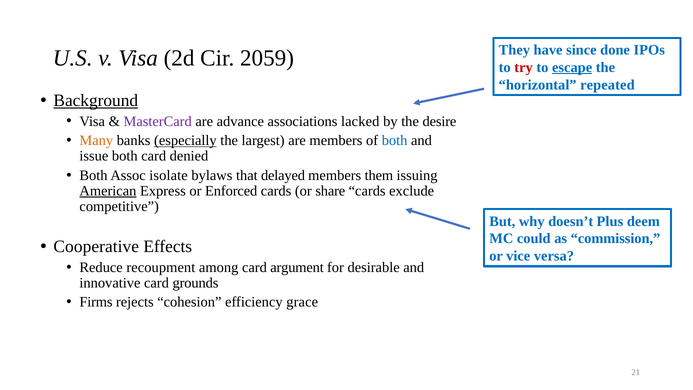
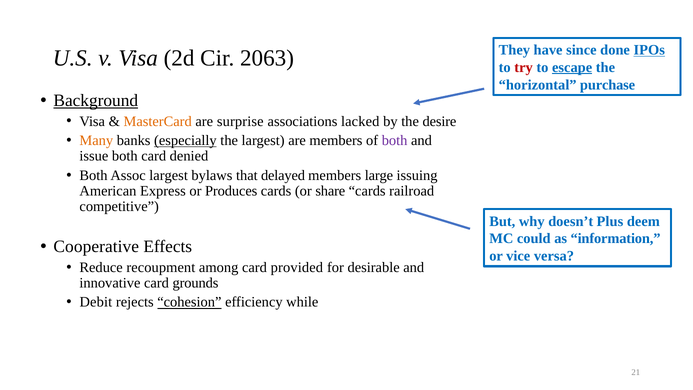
IPOs underline: none -> present
2059: 2059 -> 2063
repeated: repeated -> purchase
MasterCard colour: purple -> orange
advance: advance -> surprise
both at (395, 140) colour: blue -> purple
Assoc isolate: isolate -> largest
them: them -> large
American underline: present -> none
Enforced: Enforced -> Produces
exclude: exclude -> railroad
commission: commission -> information
argument: argument -> provided
Firms: Firms -> Debit
cohesion underline: none -> present
grace: grace -> while
